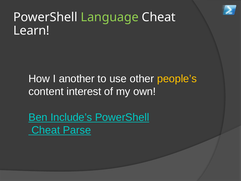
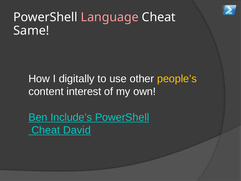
Language colour: light green -> pink
Learn: Learn -> Same
another: another -> digitally
Parse: Parse -> David
